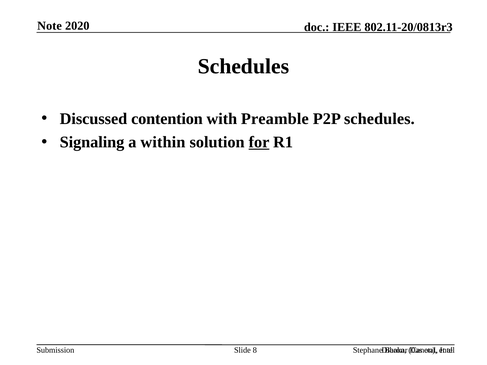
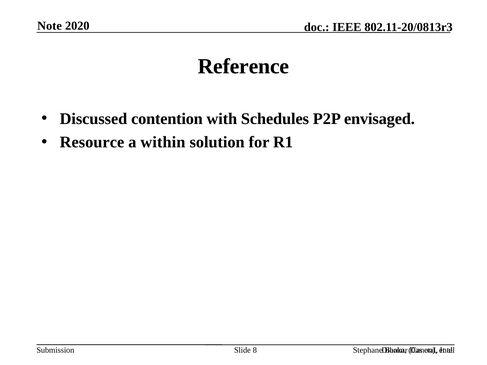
Schedules at (243, 66): Schedules -> Reference
Preamble: Preamble -> Schedules
P2P schedules: schedules -> envisaged
Signaling: Signaling -> Resource
for underline: present -> none
